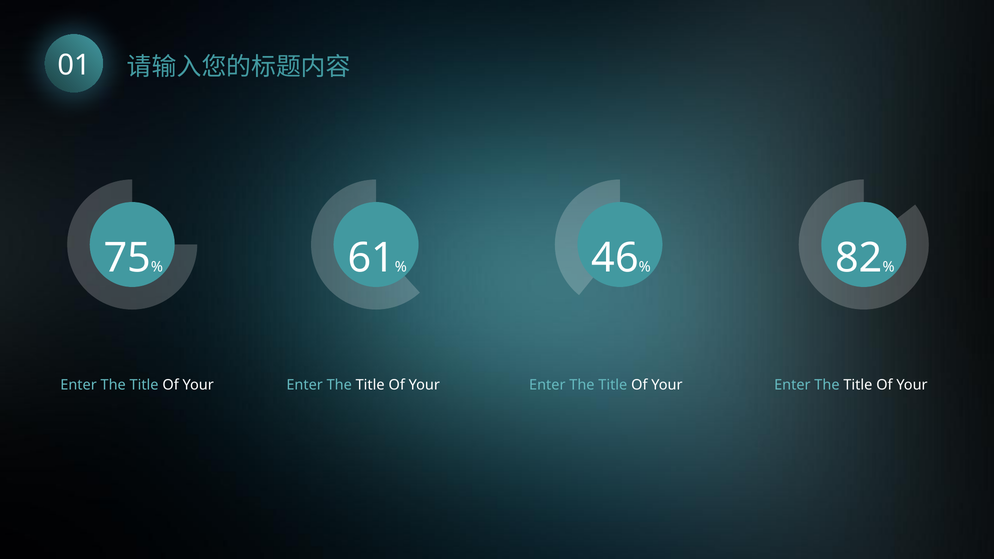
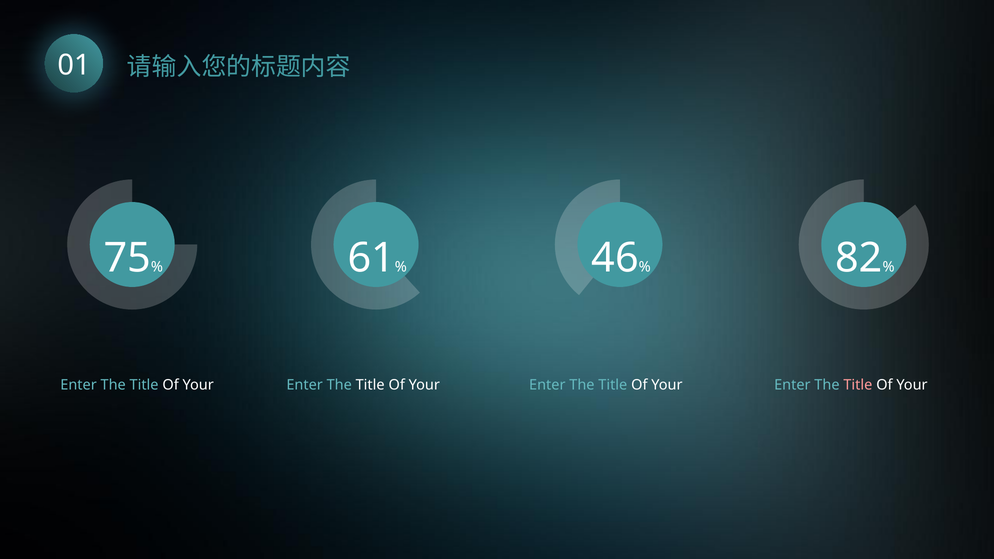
Title at (858, 385) colour: white -> pink
